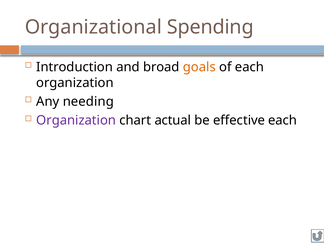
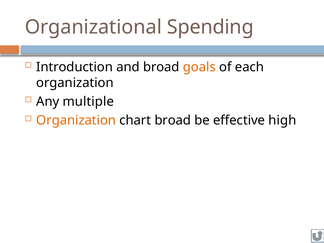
needing: needing -> multiple
Organization at (76, 120) colour: purple -> orange
chart actual: actual -> broad
effective each: each -> high
